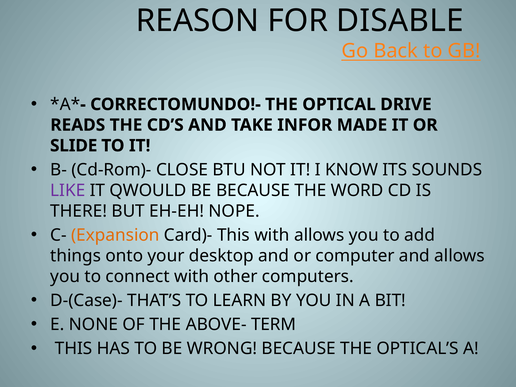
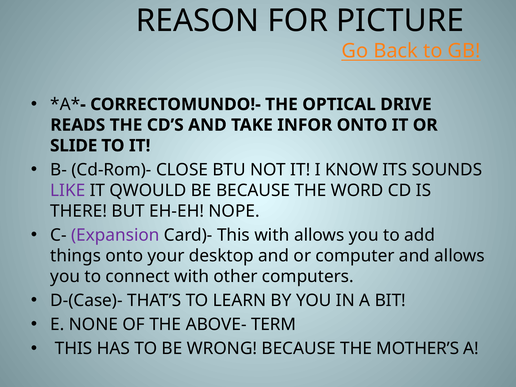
DISABLE: DISABLE -> PICTURE
INFOR MADE: MADE -> ONTO
Expansion colour: orange -> purple
OPTICAL’S: OPTICAL’S -> MOTHER’S
